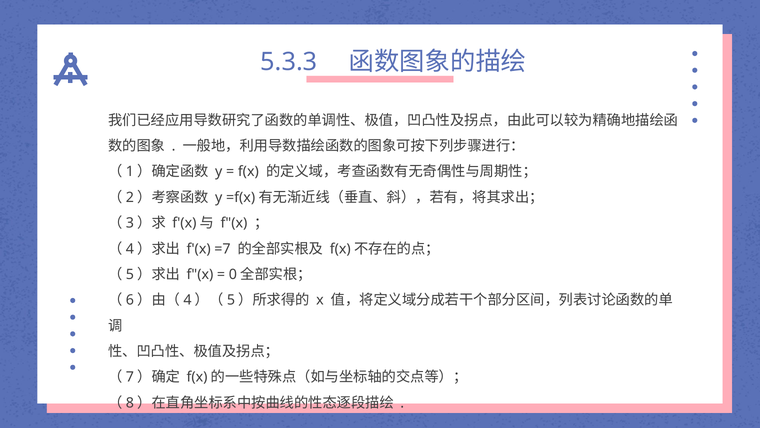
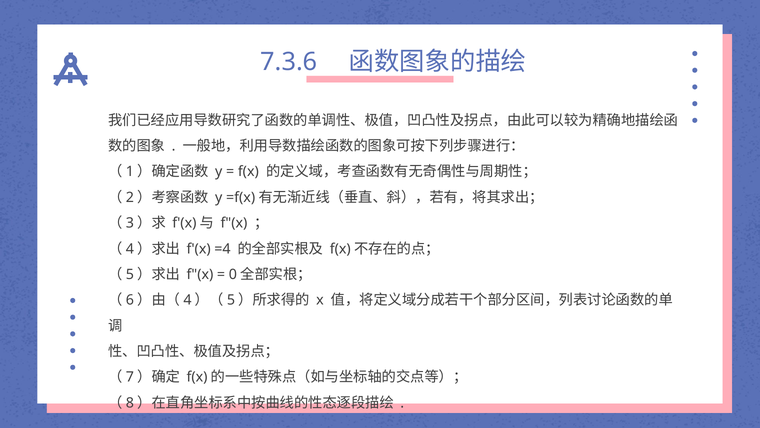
5.3.3: 5.3.3 -> 7.3.6
=7: =7 -> =4
